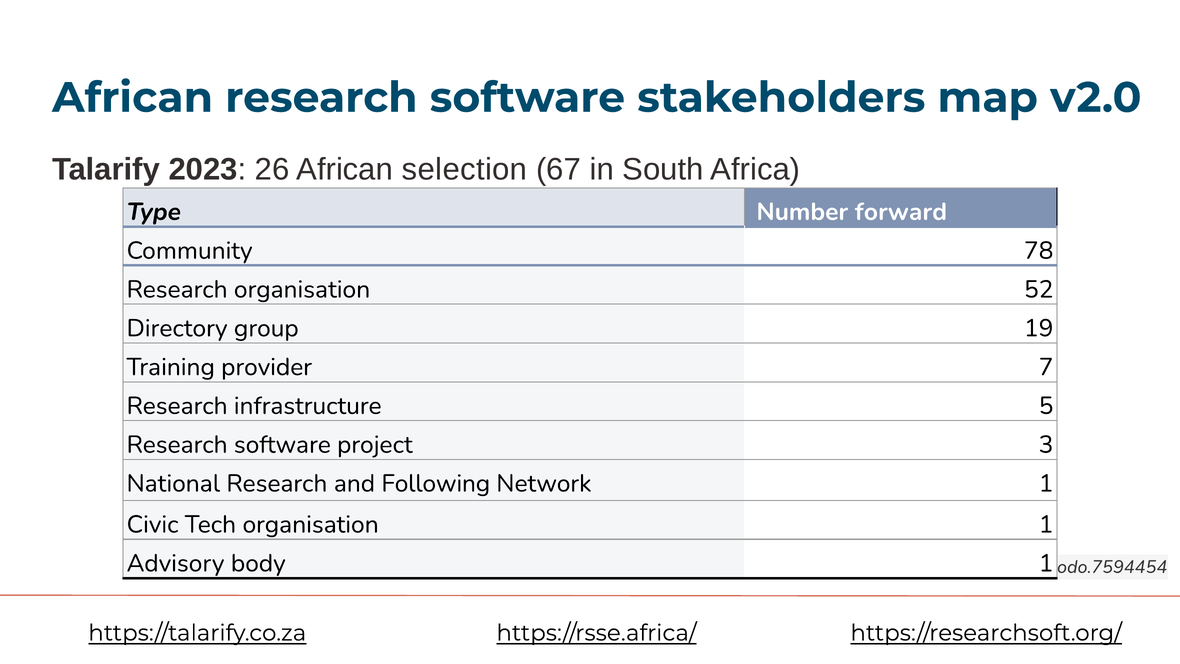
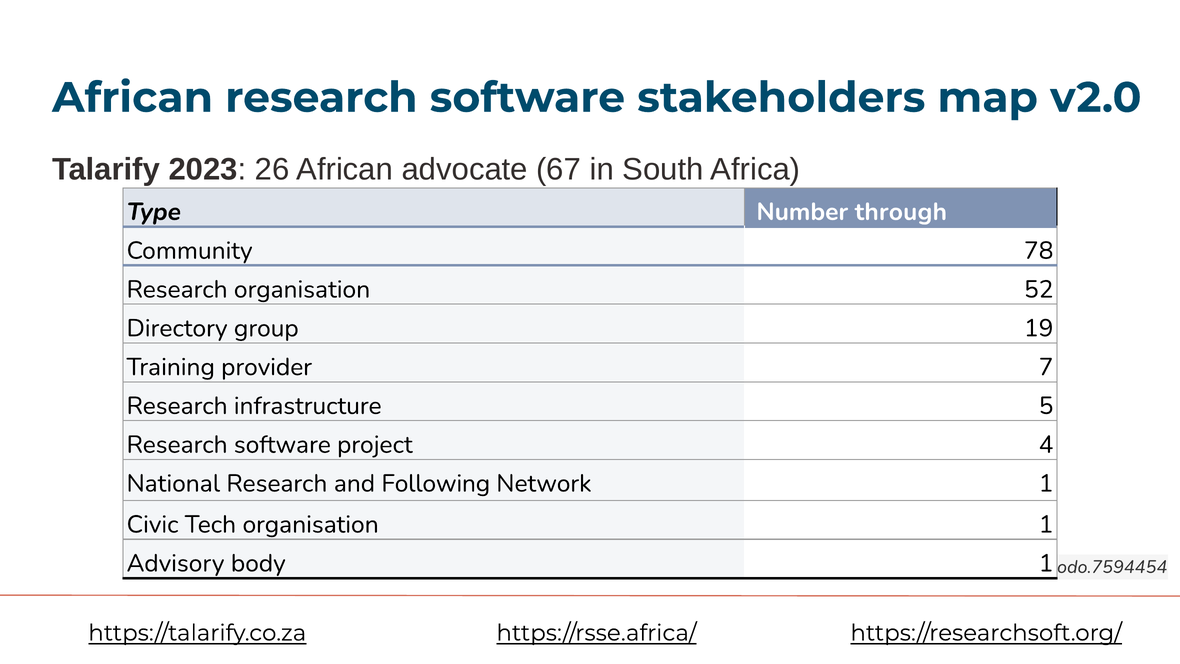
selection: selection -> advocate
forward: forward -> through
3: 3 -> 4
